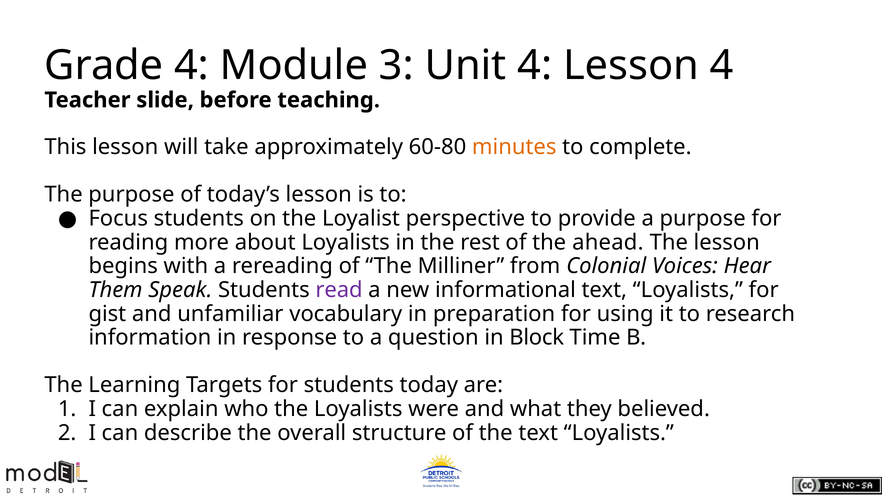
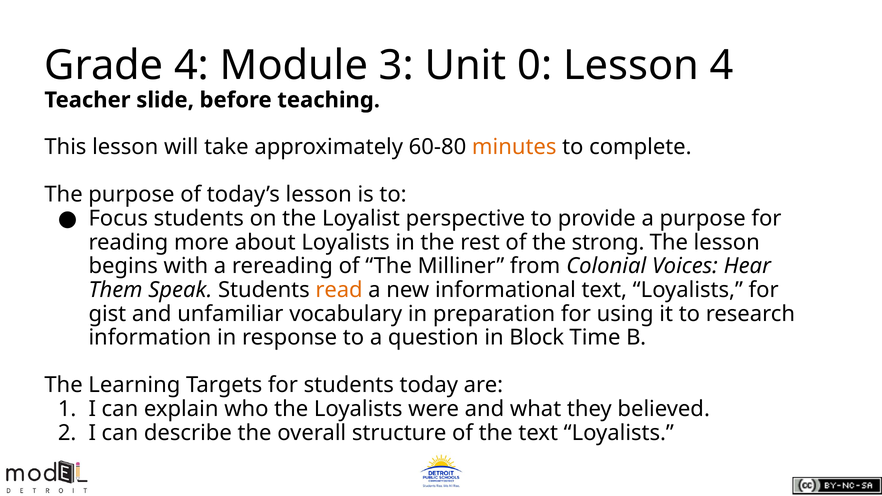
Unit 4: 4 -> 0
ahead: ahead -> strong
read colour: purple -> orange
